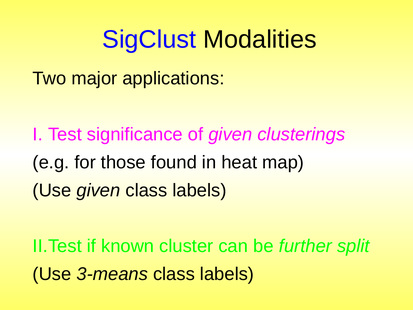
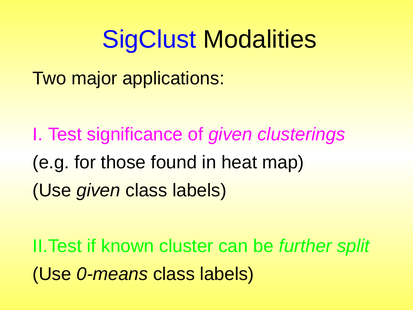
3-means: 3-means -> 0-means
